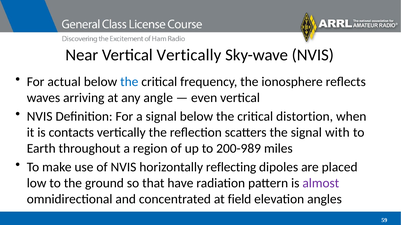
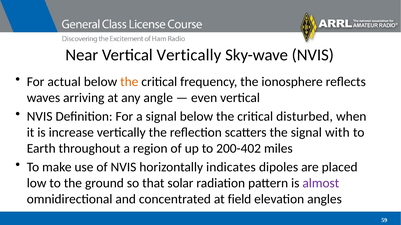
the at (129, 82) colour: blue -> orange
distortion: distortion -> disturbed
contacts: contacts -> increase
200-989: 200-989 -> 200-402
reflecting: reflecting -> indicates
have: have -> solar
